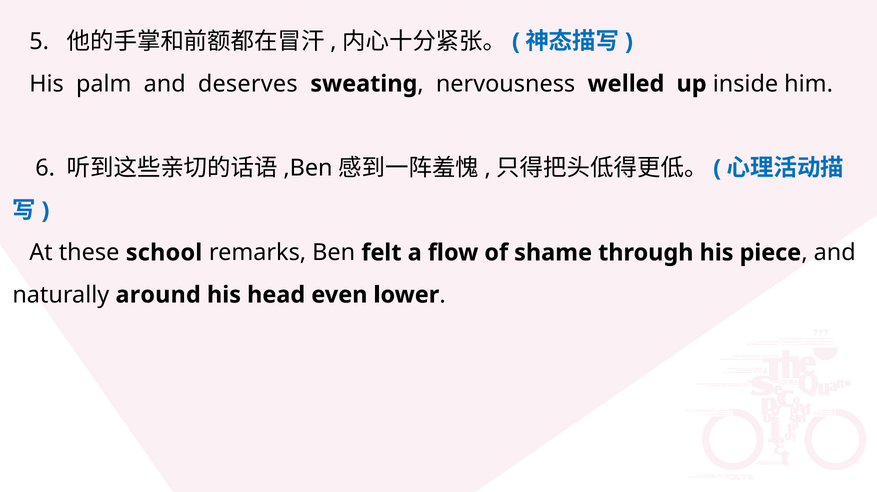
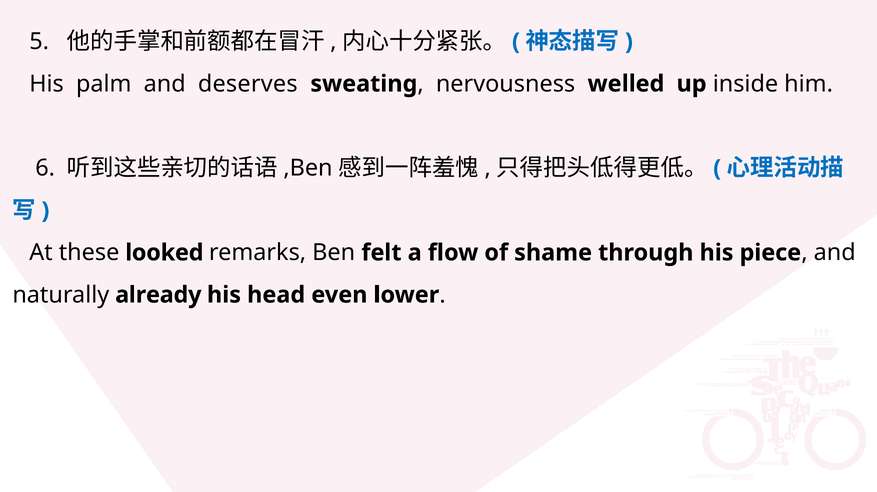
school: school -> looked
around: around -> already
